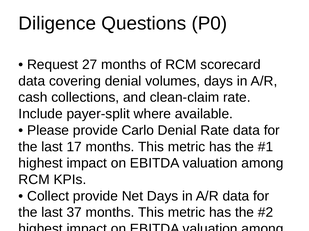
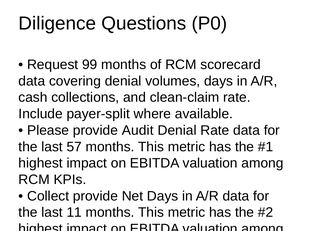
27: 27 -> 99
Carlo: Carlo -> Audit
17: 17 -> 57
37: 37 -> 11
